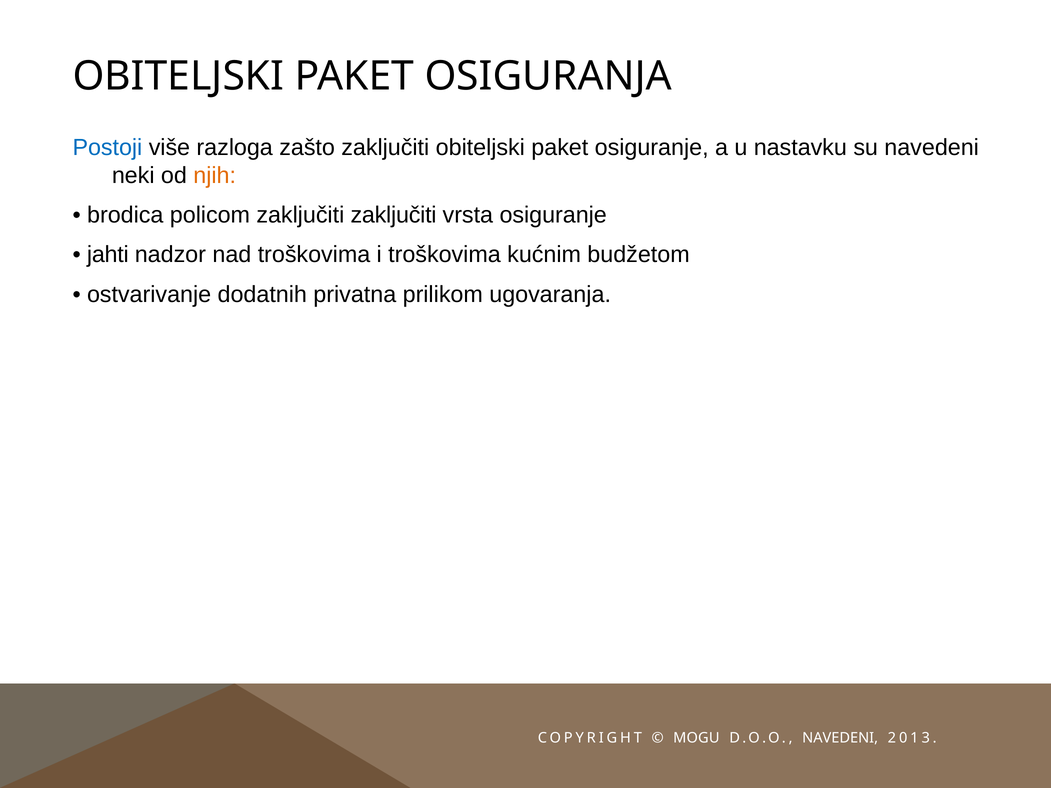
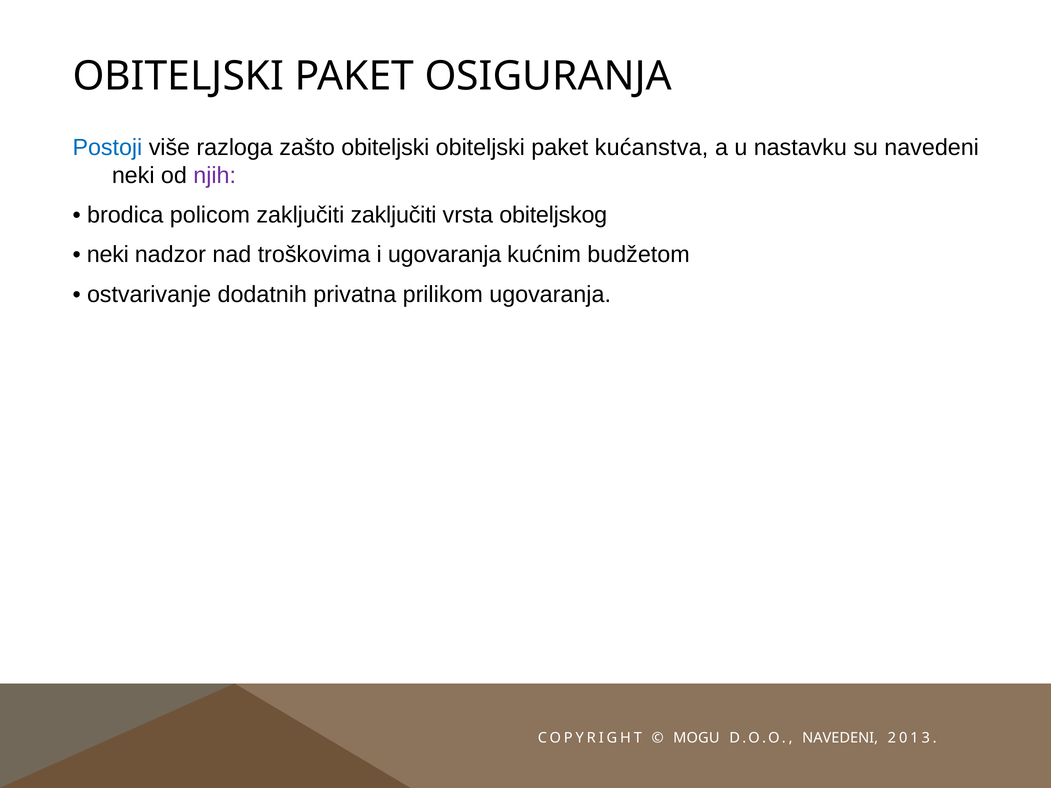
zašto zaključiti: zaključiti -> obiteljski
paket osiguranje: osiguranje -> kućanstva
njih colour: orange -> purple
vrsta osiguranje: osiguranje -> obiteljskog
jahti at (108, 255): jahti -> neki
i troškovima: troškovima -> ugovaranja
